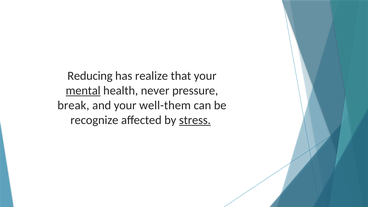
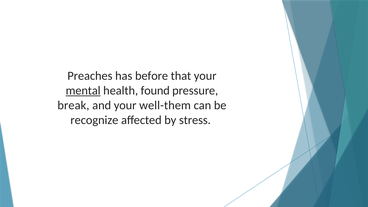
Reducing: Reducing -> Preaches
realize: realize -> before
never: never -> found
stress underline: present -> none
